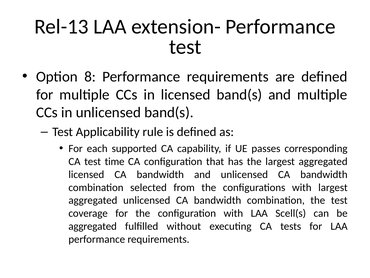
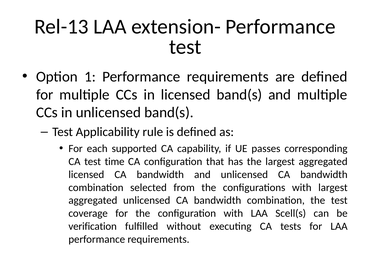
8: 8 -> 1
aggregated at (93, 226): aggregated -> verification
